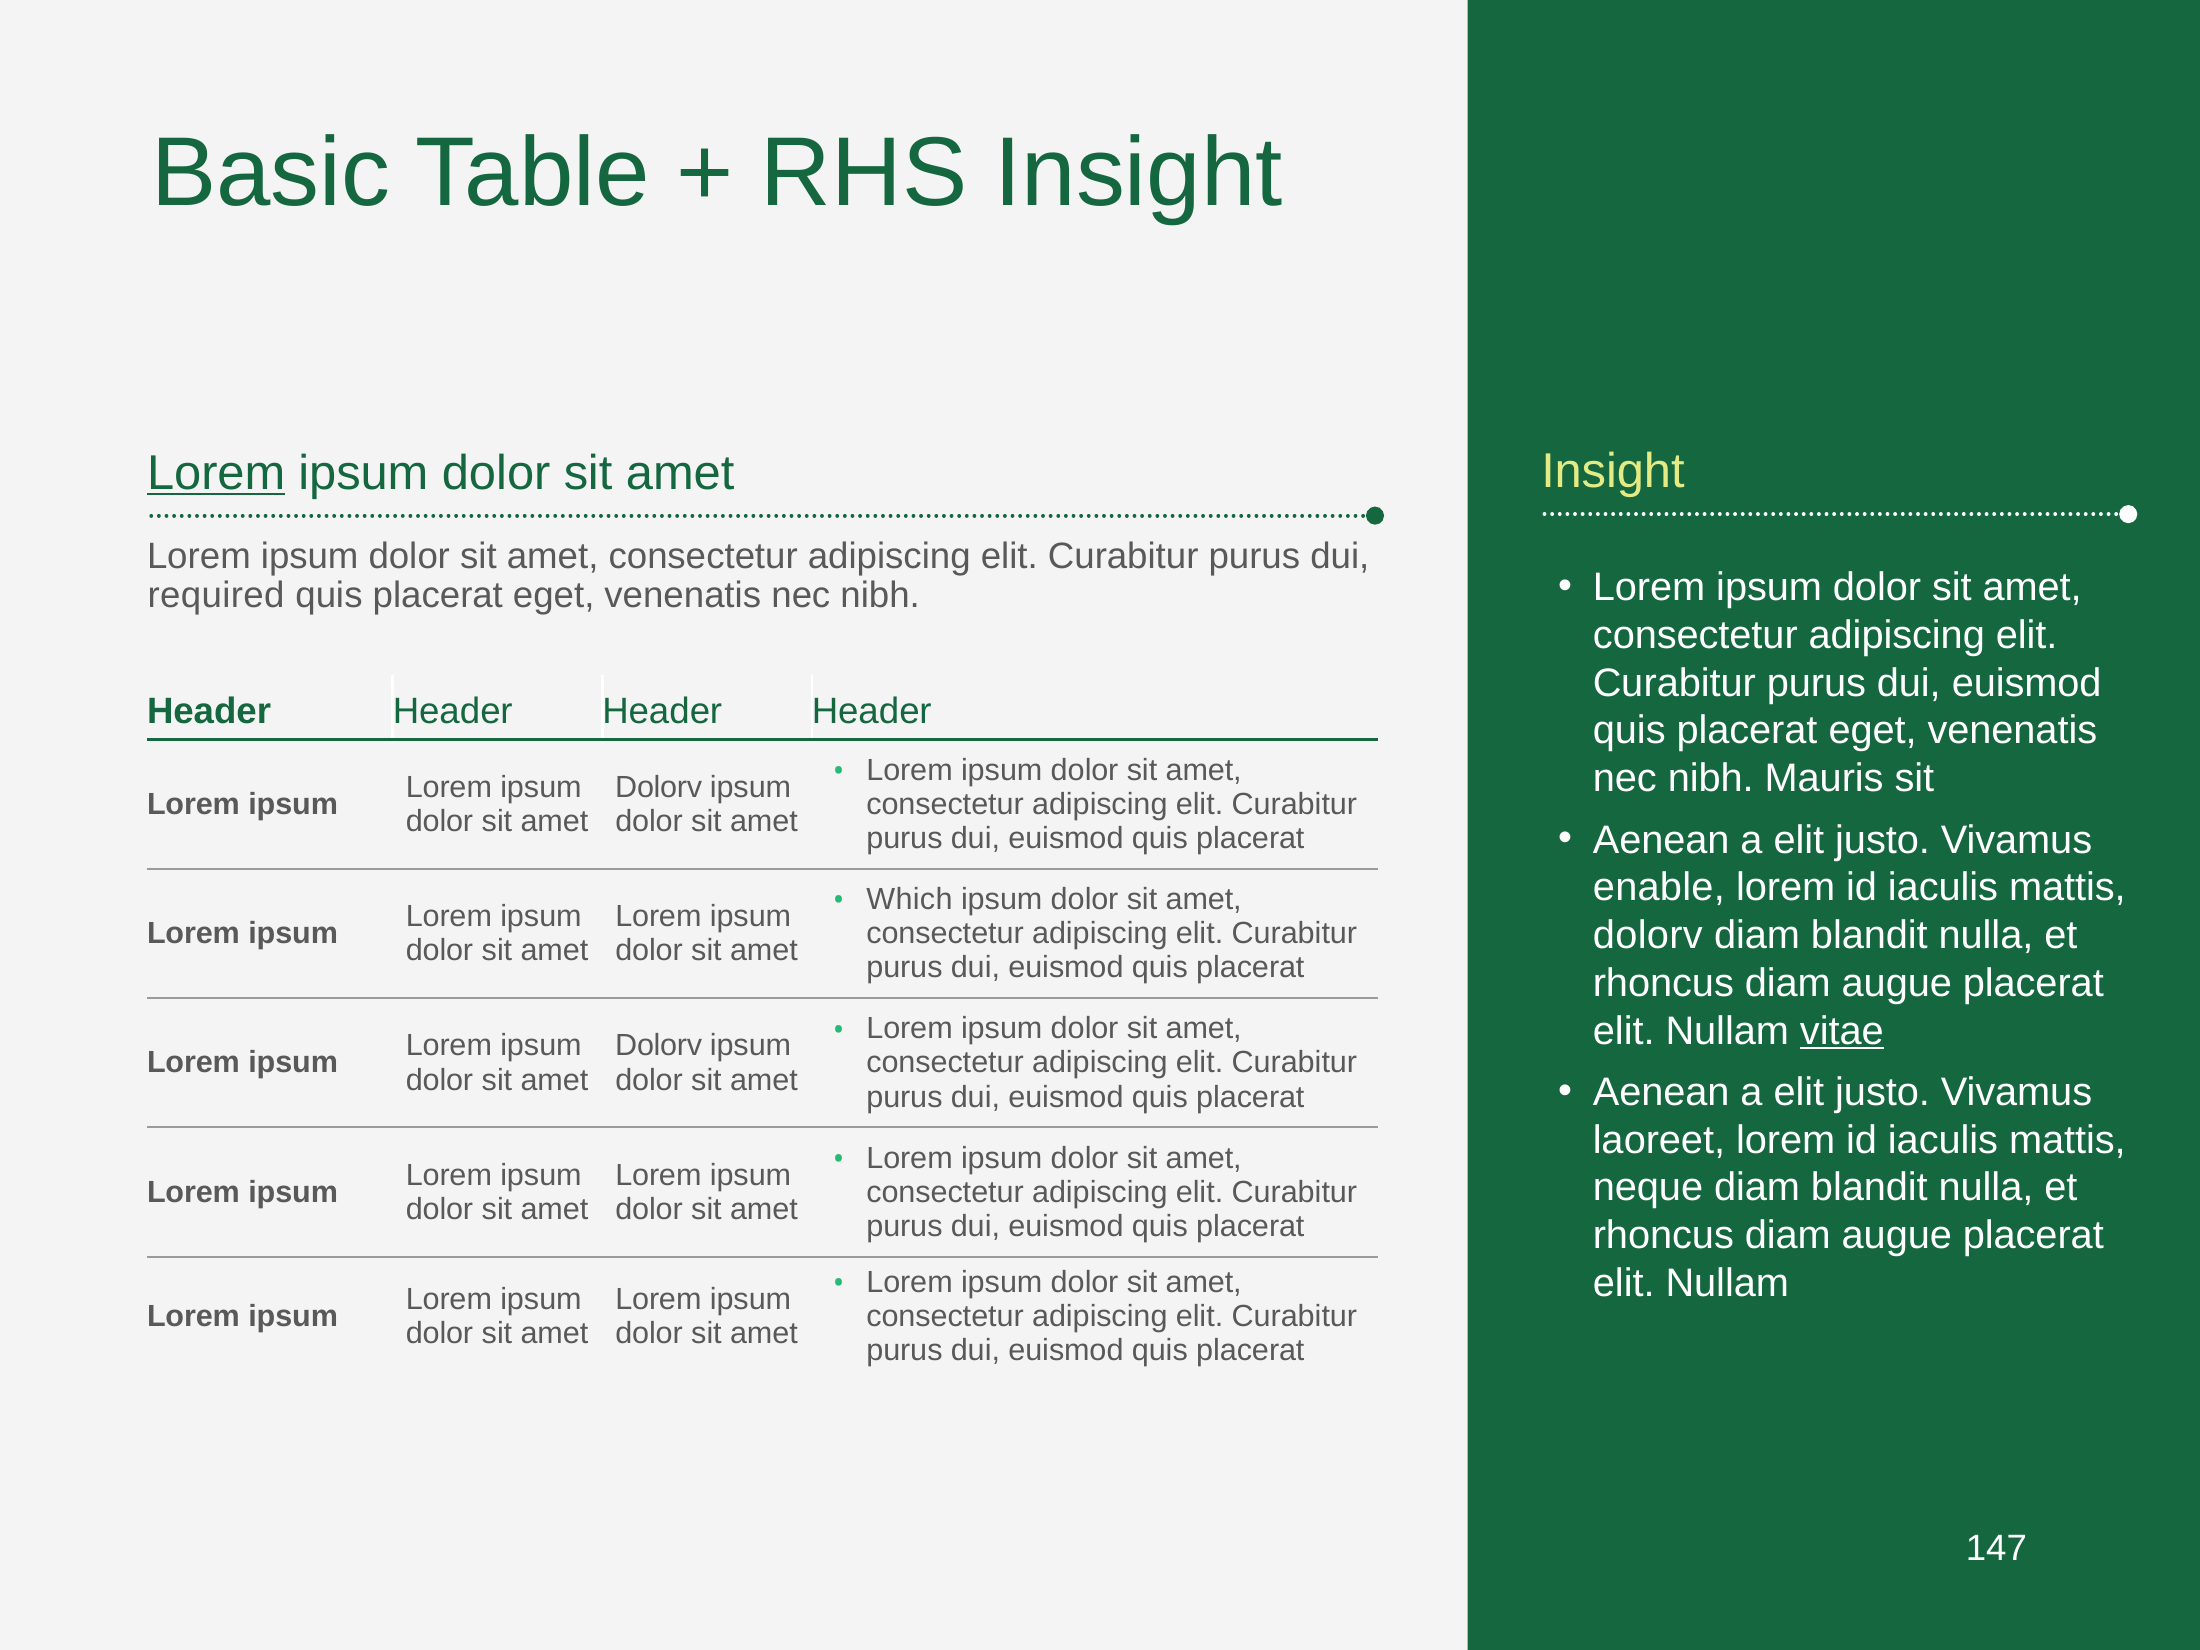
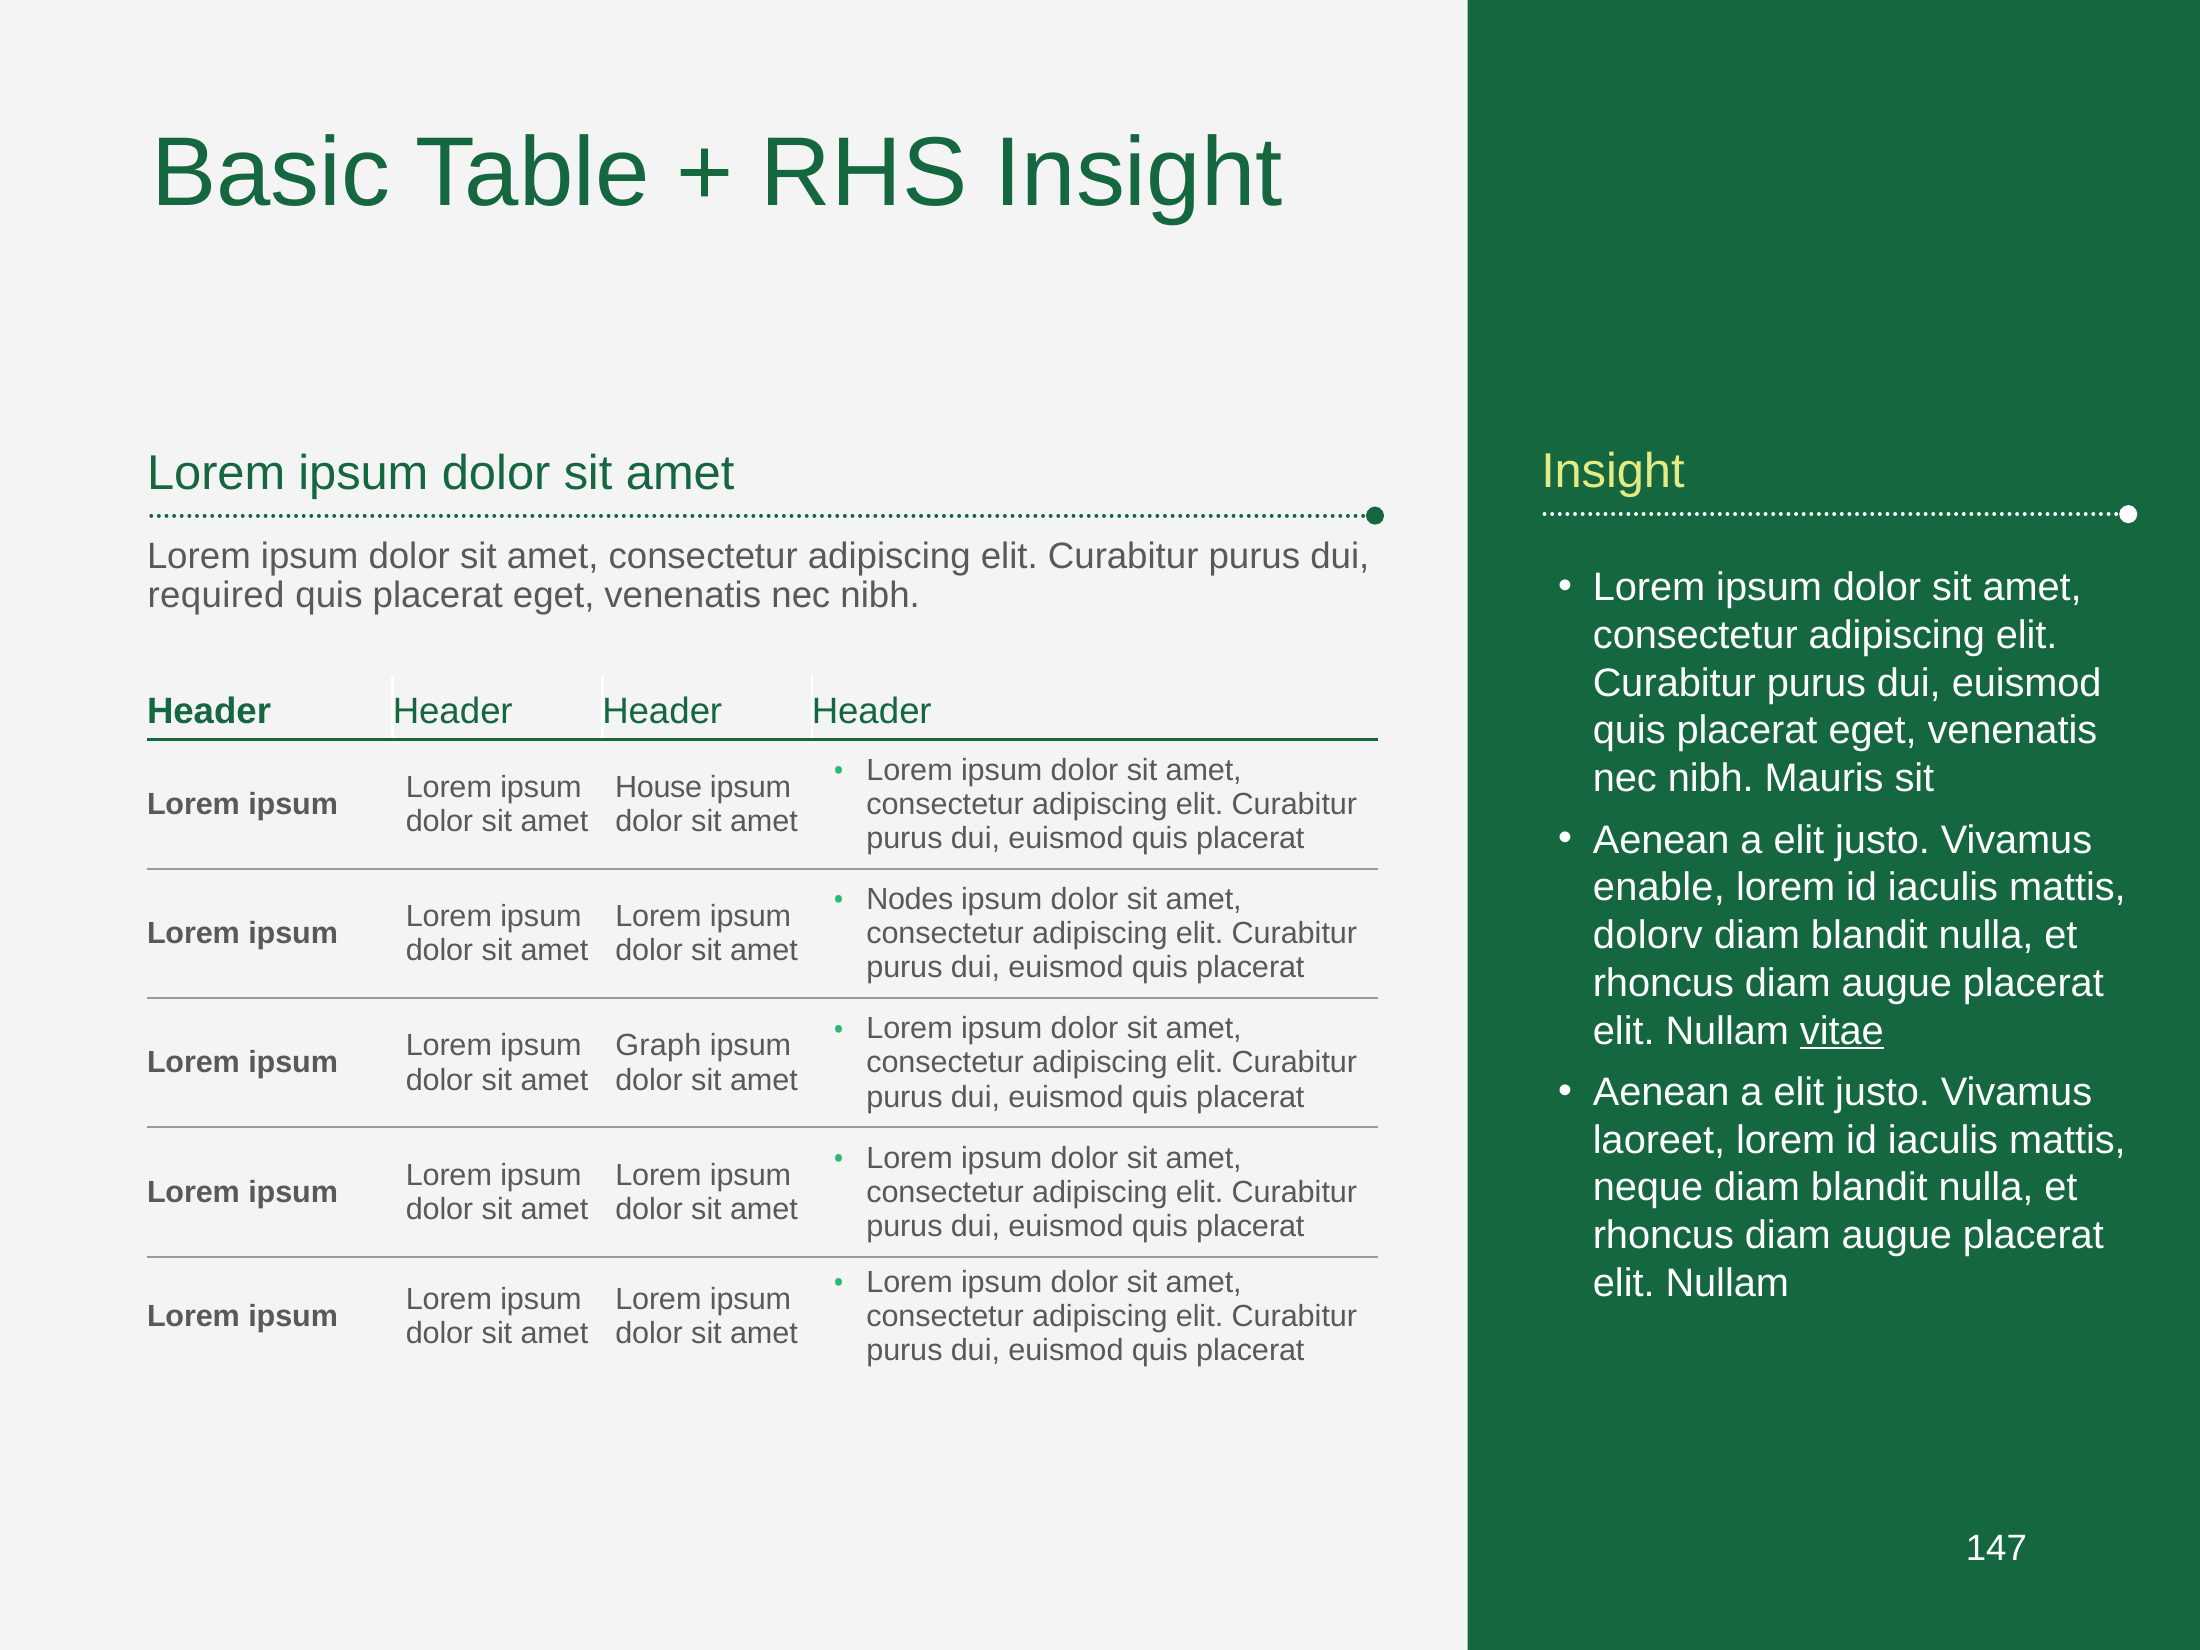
Lorem at (216, 473) underline: present -> none
Dolorv at (659, 787): Dolorv -> House
Which: Which -> Nodes
Dolorv at (659, 1046): Dolorv -> Graph
